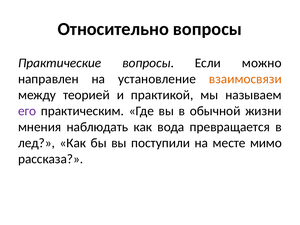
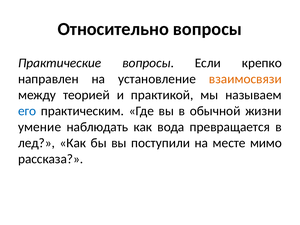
можно: можно -> крепко
его colour: purple -> blue
мнения: мнения -> умение
